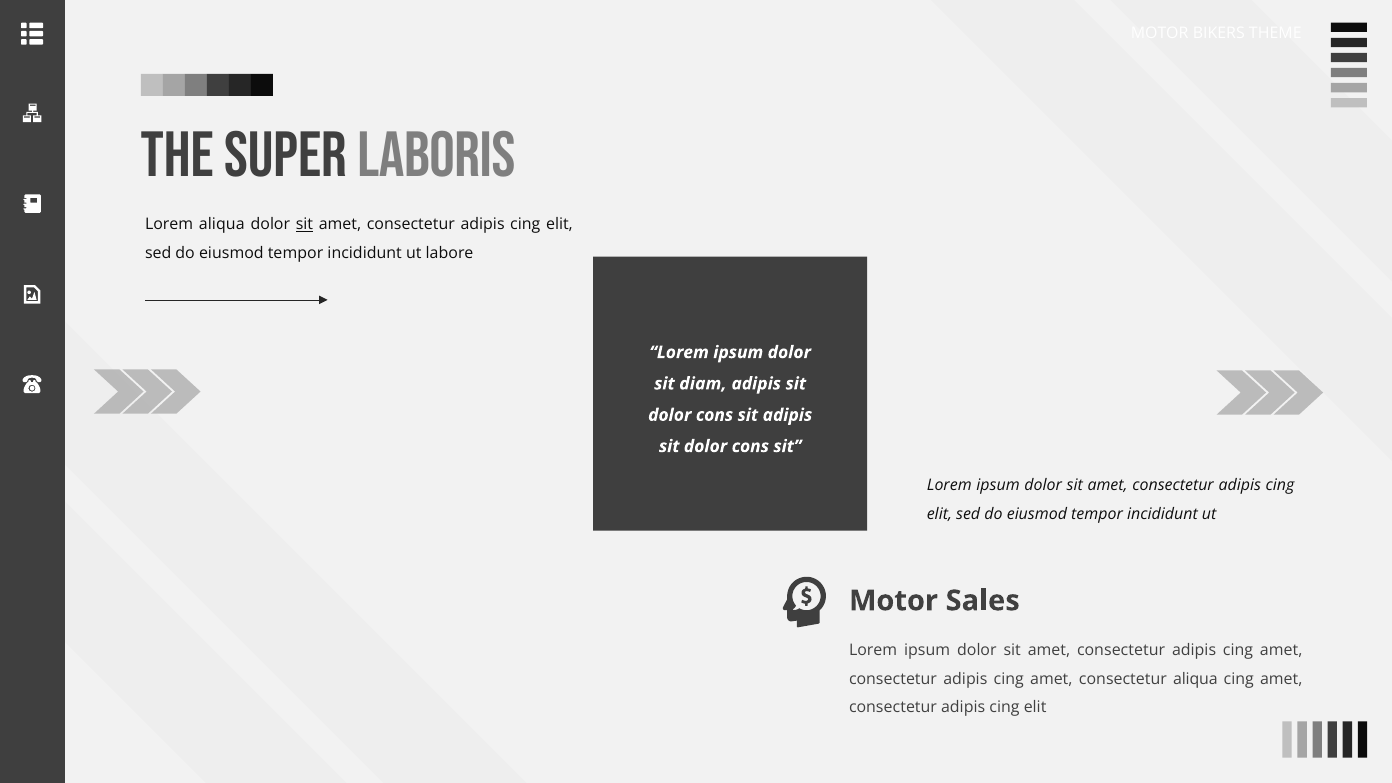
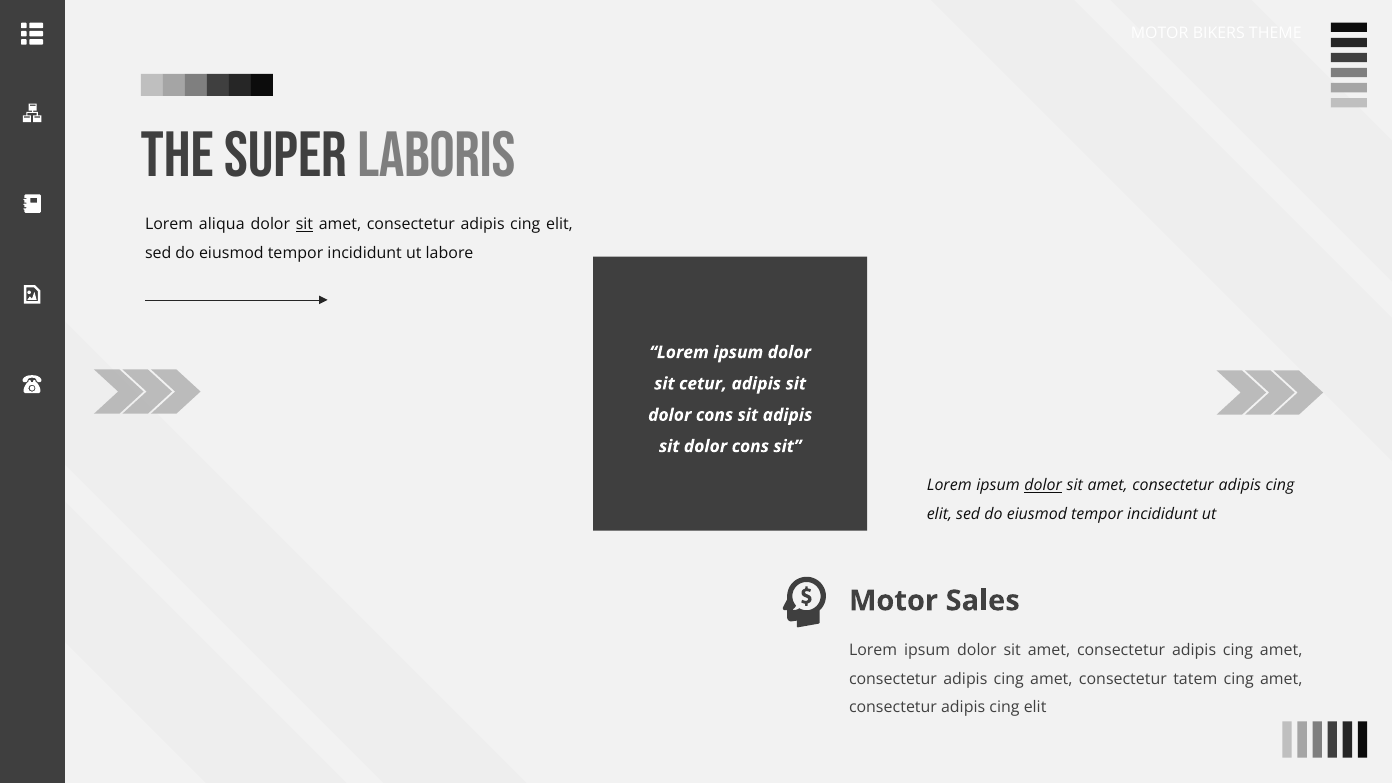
diam: diam -> cetur
dolor at (1043, 485) underline: none -> present
consectetur aliqua: aliqua -> tatem
